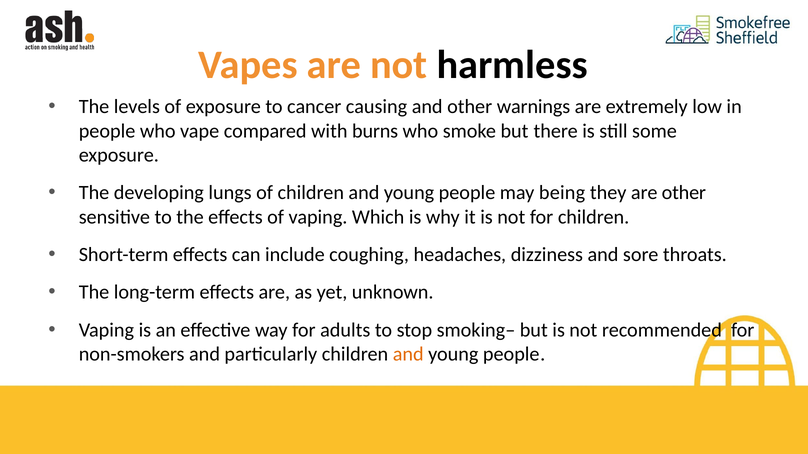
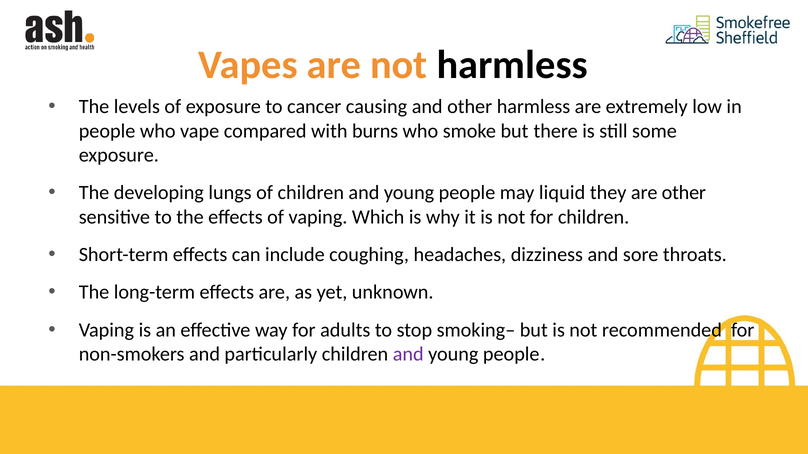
other warnings: warnings -> harmless
being: being -> liquid
and at (408, 355) colour: orange -> purple
